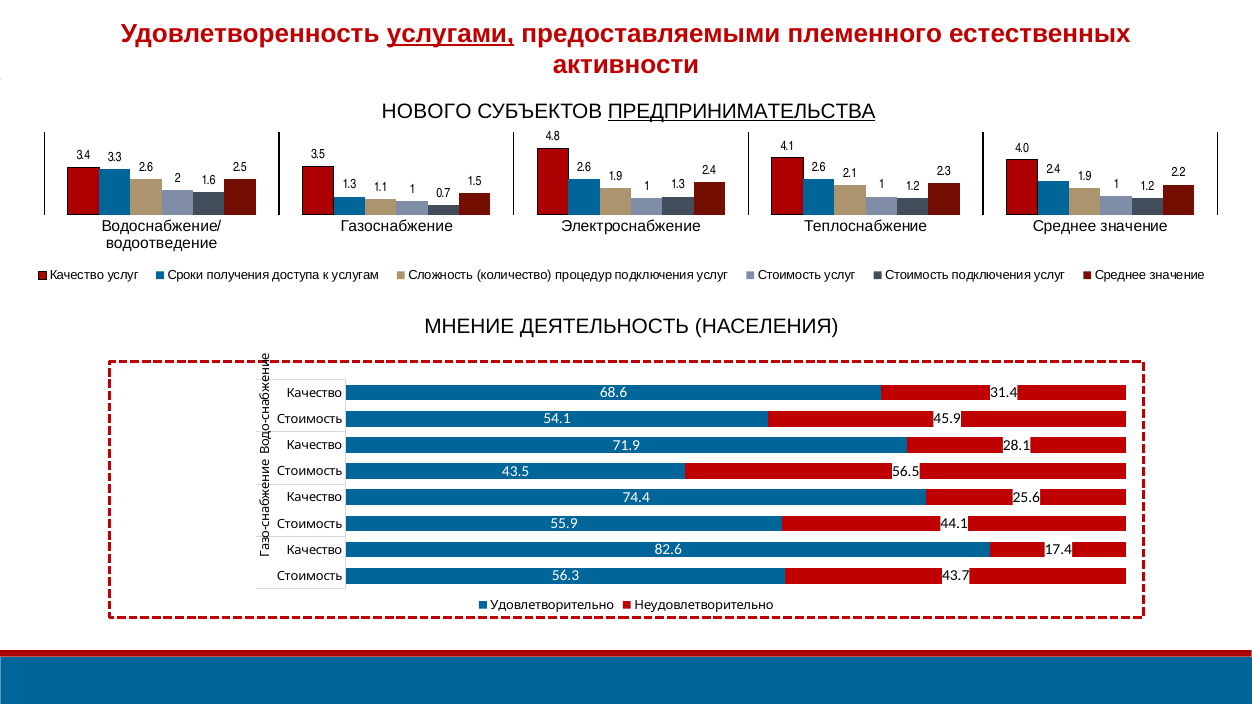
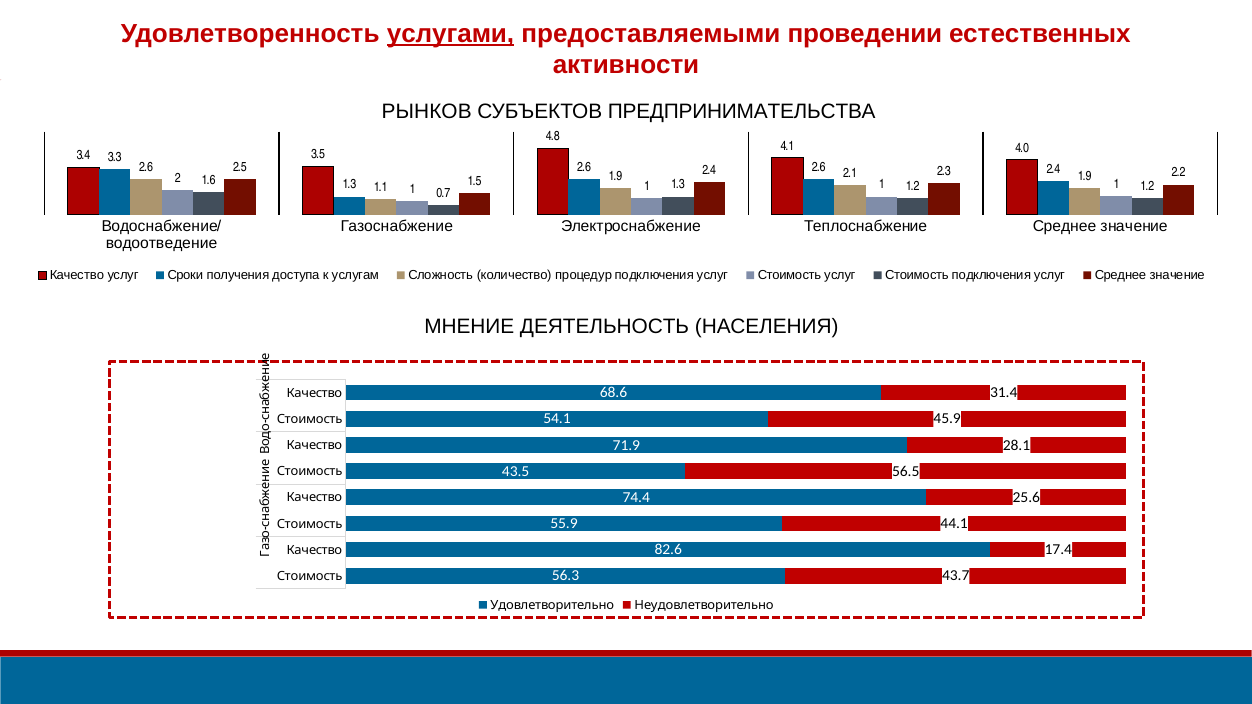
племенного: племенного -> проведении
НОВОГО: НОВОГО -> РЫНКОВ
ПРЕДПРИНИМАТЕЛЬСТВА underline: present -> none
